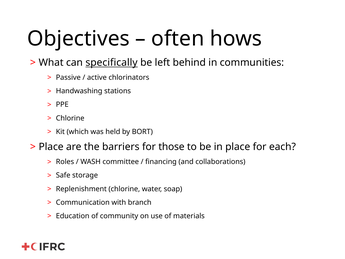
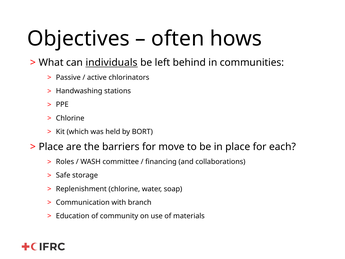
specifically: specifically -> individuals
those: those -> move
